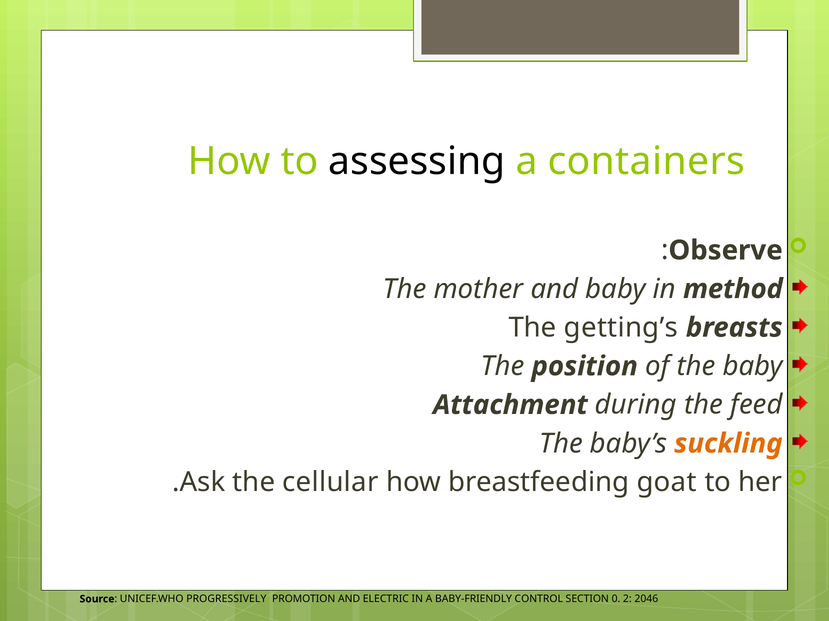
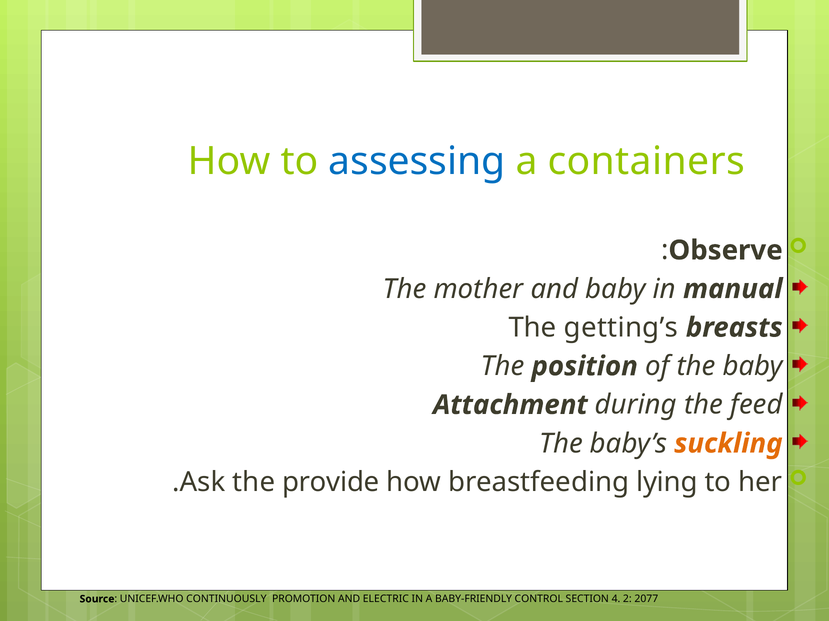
assessing colour: black -> blue
method: method -> manual
cellular: cellular -> provide
goat: goat -> lying
PROGRESSIVELY: PROGRESSIVELY -> CONTINUOUSLY
0: 0 -> 4
2046: 2046 -> 2077
